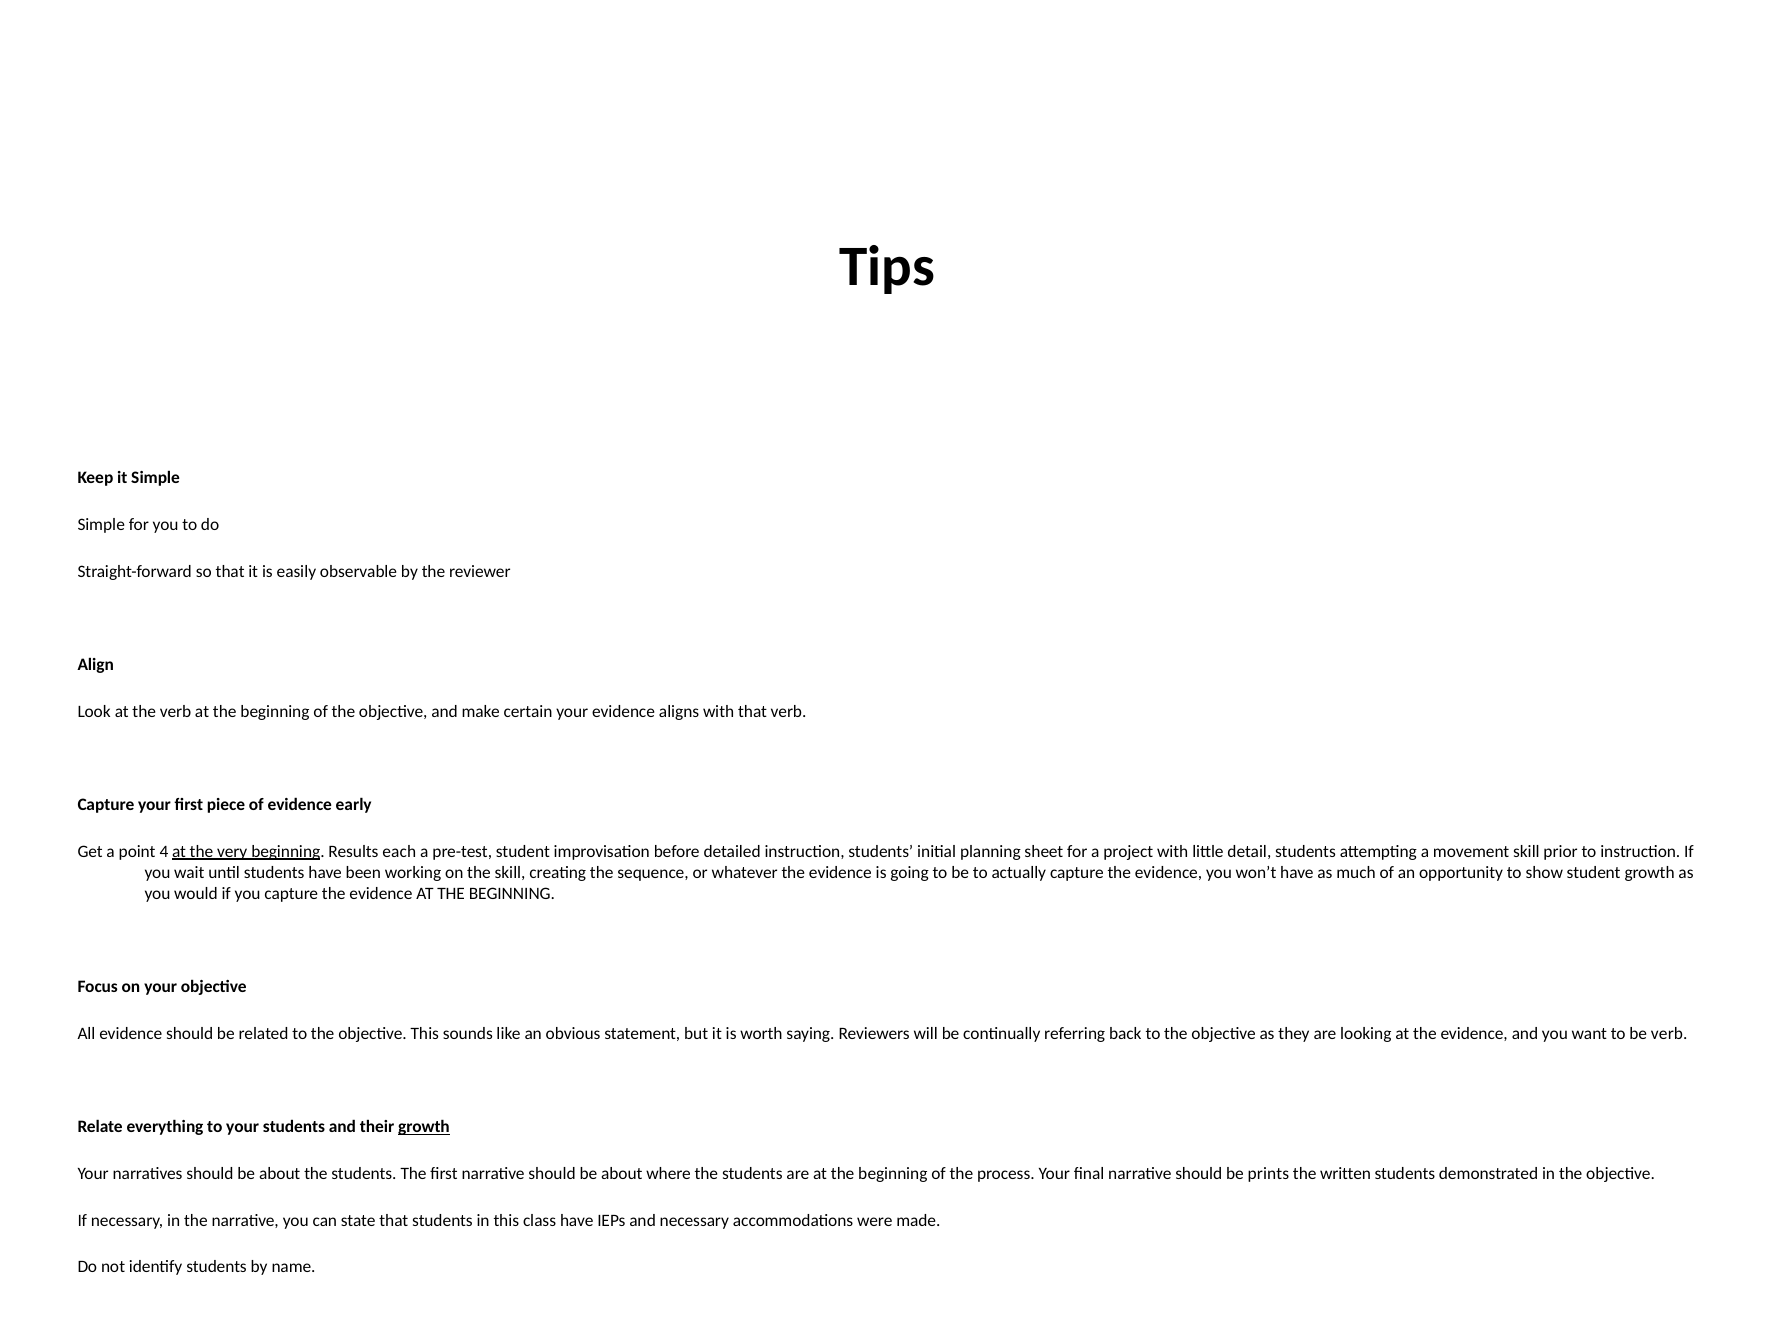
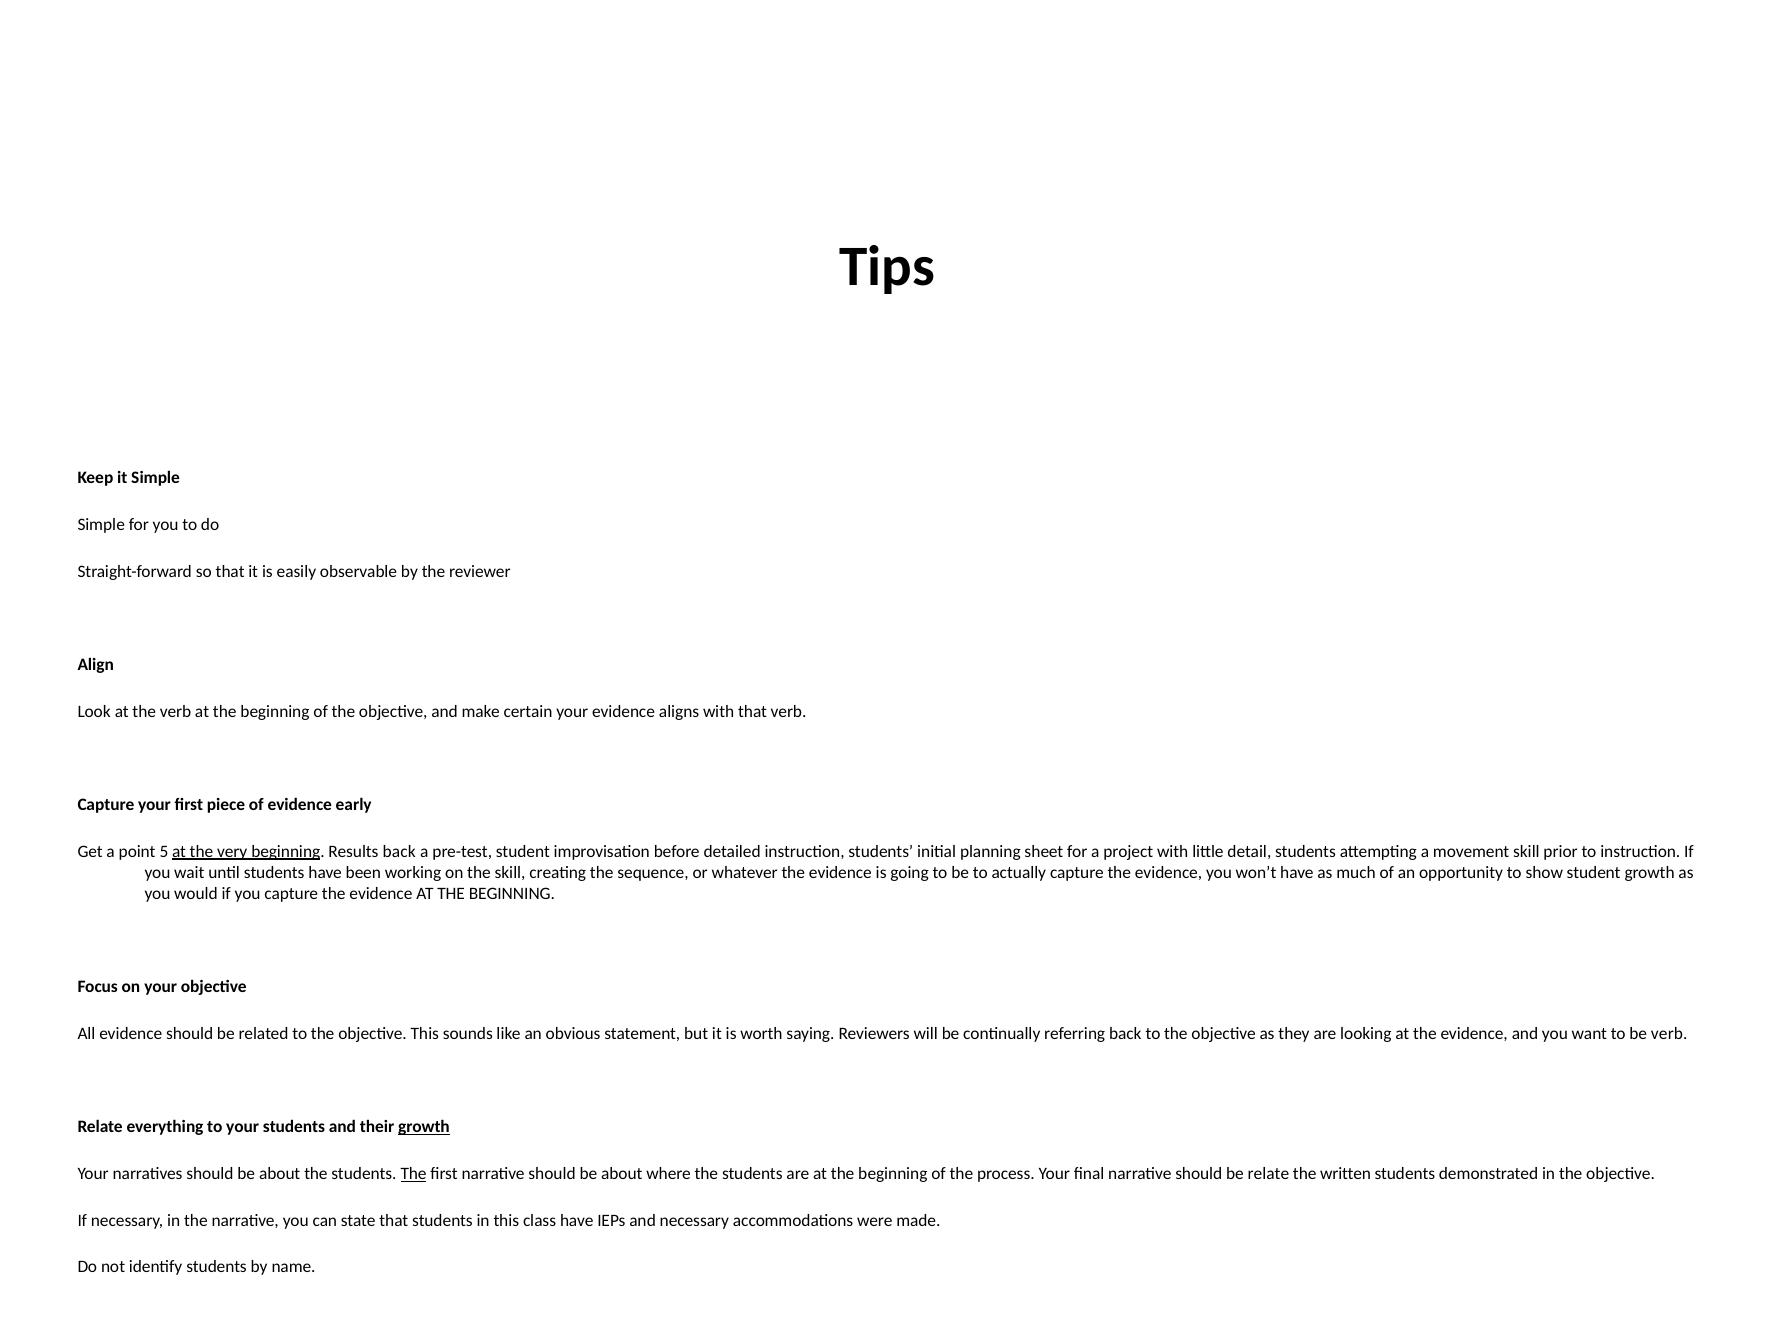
4: 4 -> 5
Results each: each -> back
The at (414, 1173) underline: none -> present
be prints: prints -> relate
